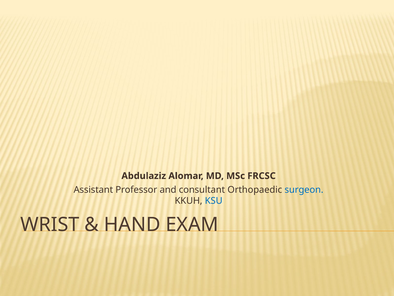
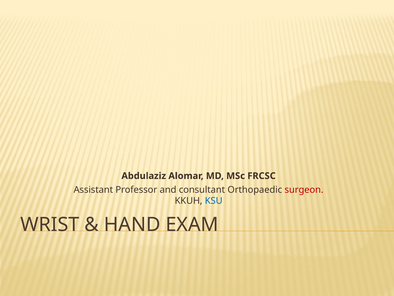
surgeon colour: blue -> red
